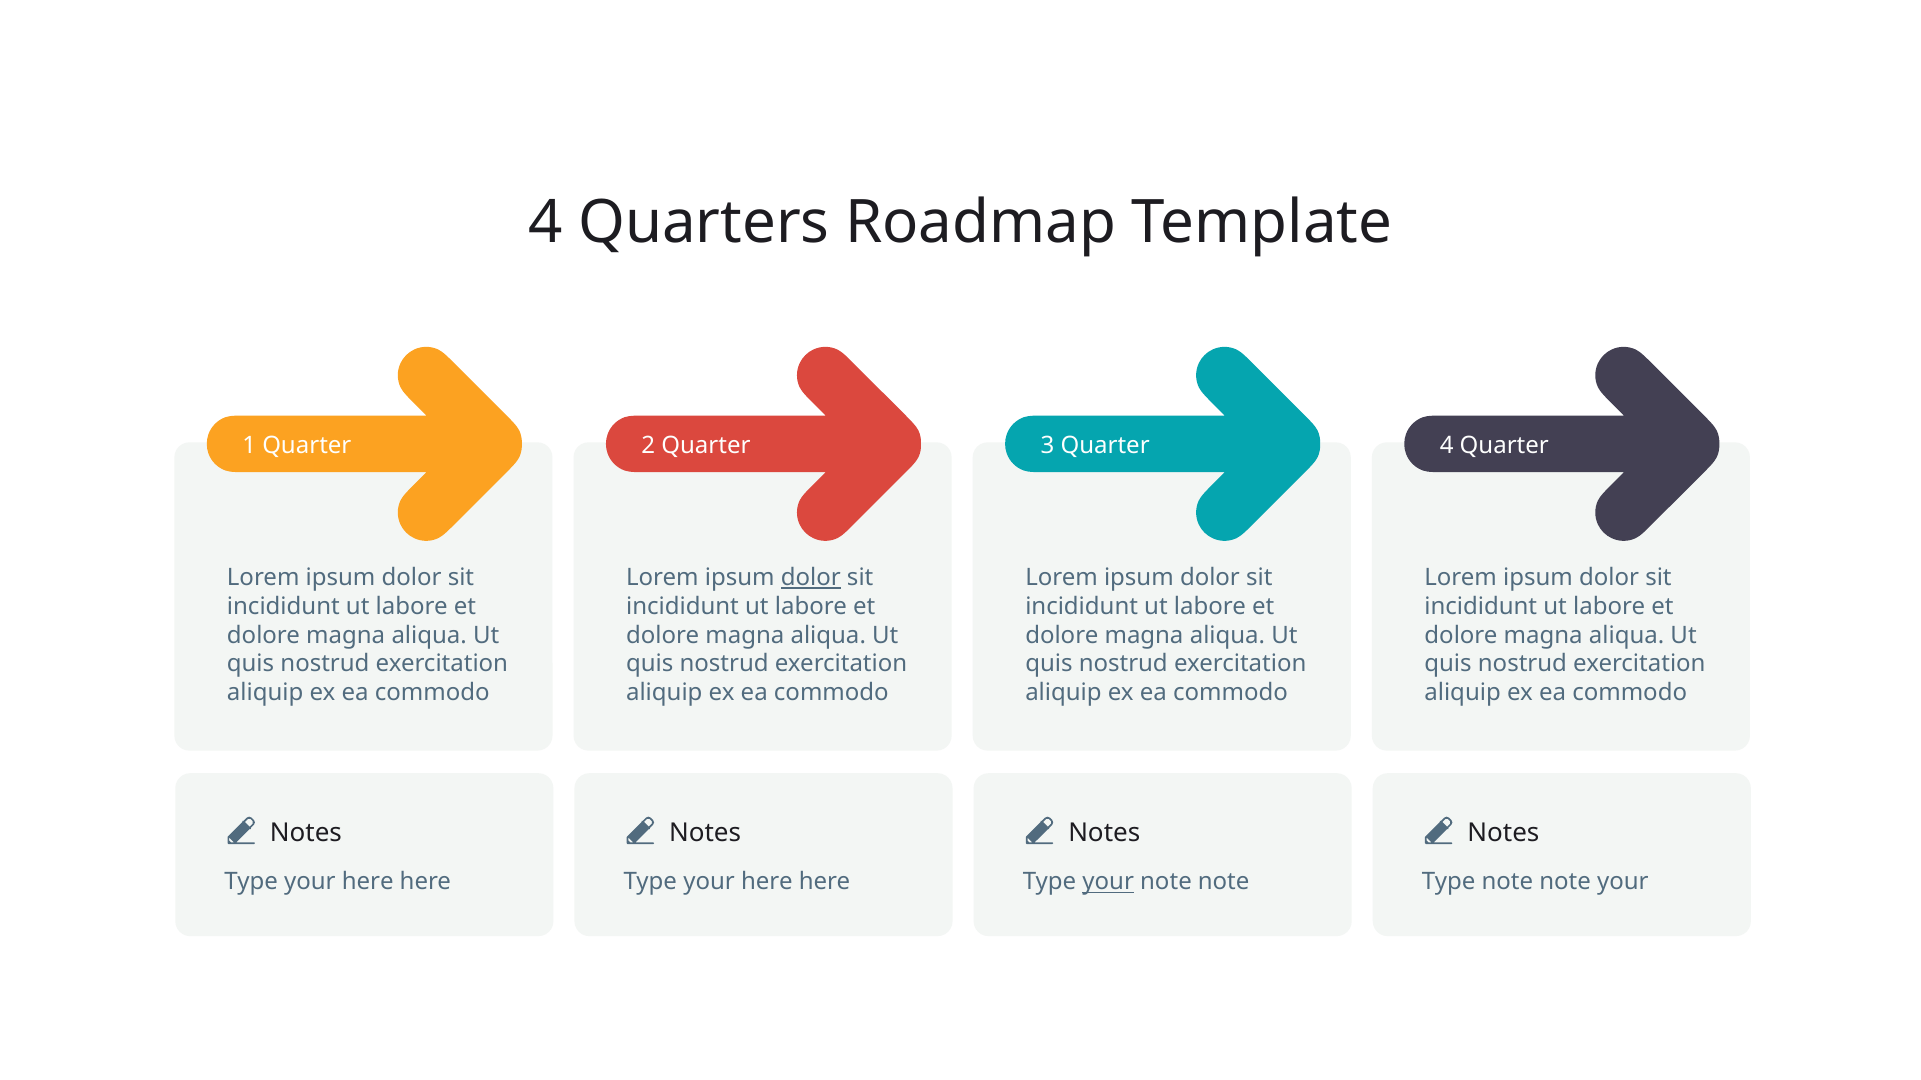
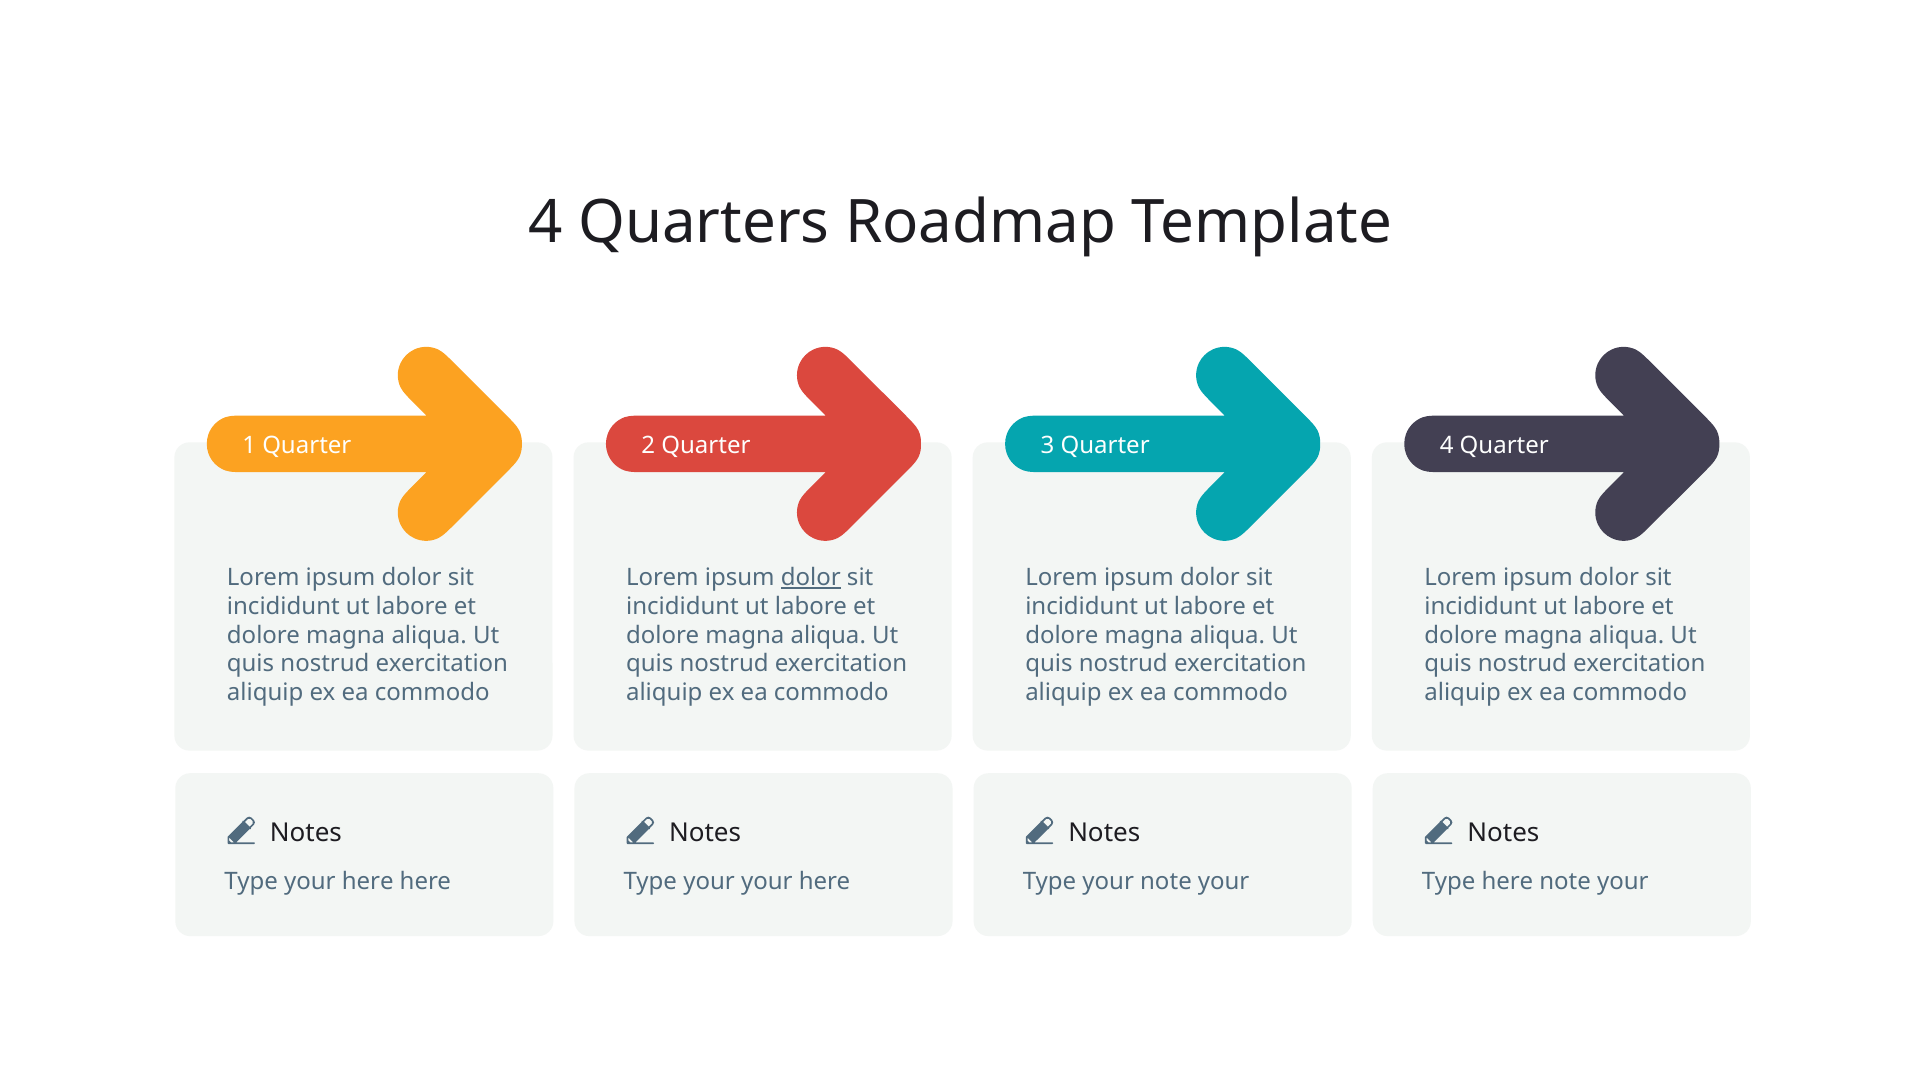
here at (767, 882): here -> your
your at (1108, 882) underline: present -> none
note at (1224, 882): note -> your
Type note: note -> here
